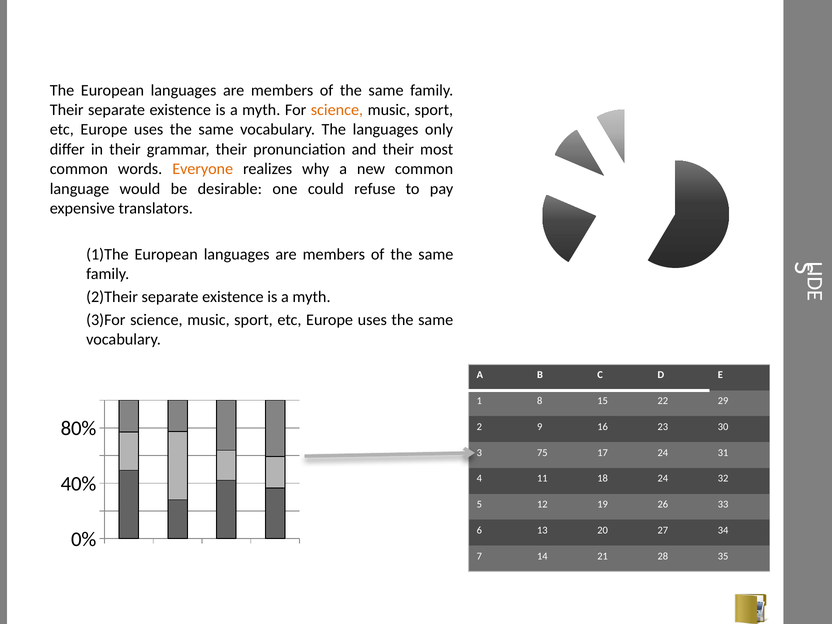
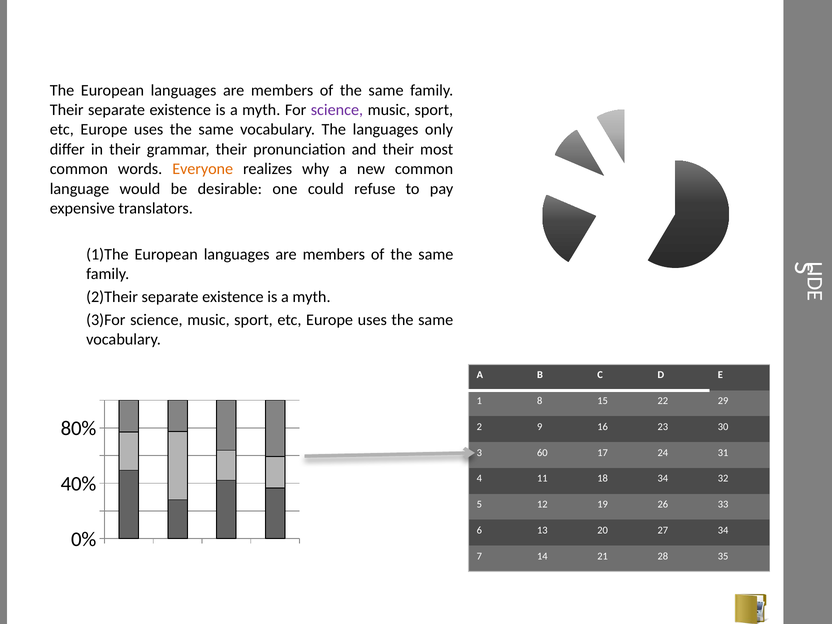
science at (337, 110) colour: orange -> purple
75: 75 -> 60
18 24: 24 -> 34
